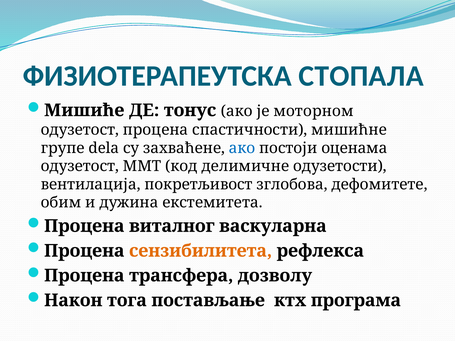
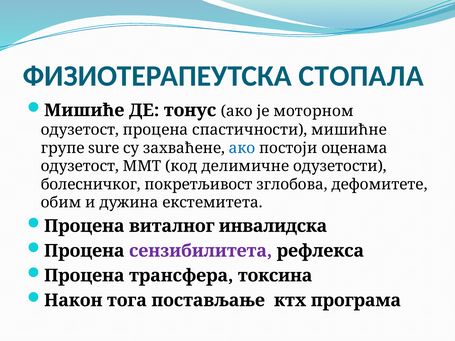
dela: dela -> sure
вентилација: вентилација -> болесничког
васкуларна: васкуларна -> инвалидска
сензибилитета colour: orange -> purple
дозволу: дозволу -> токсина
